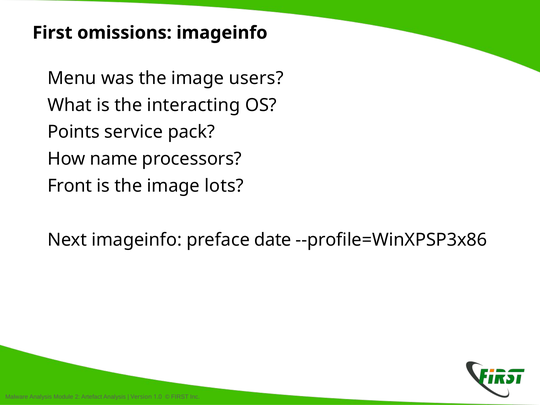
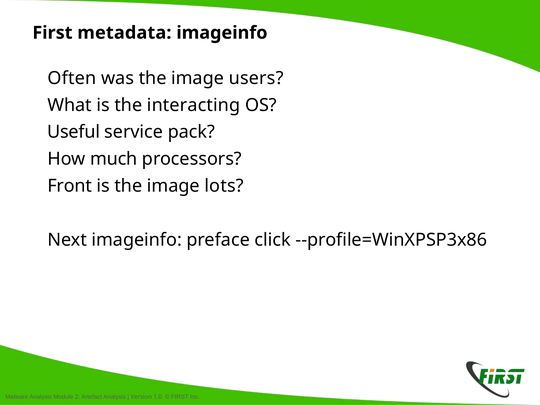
omissions: omissions -> metadata
Menu: Menu -> Often
Points: Points -> Useful
name: name -> much
date: date -> click
